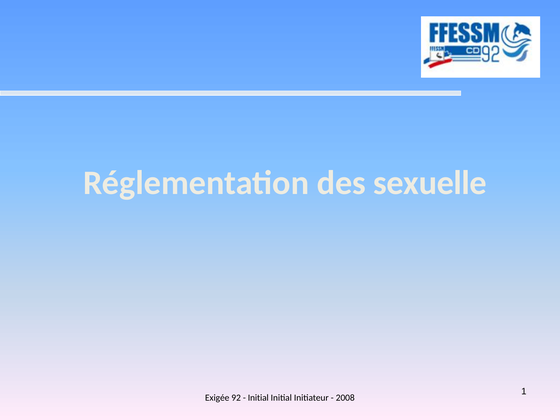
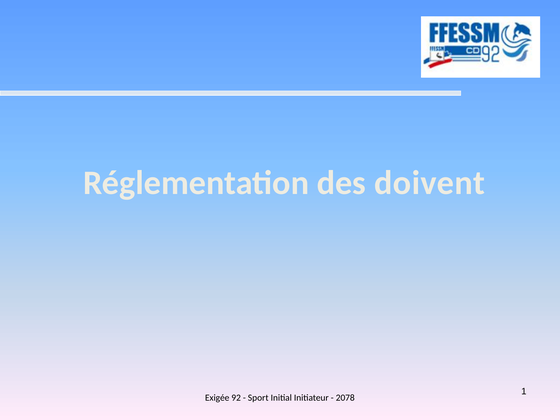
sexuelle: sexuelle -> doivent
Initial at (258, 398): Initial -> Sport
2008: 2008 -> 2078
